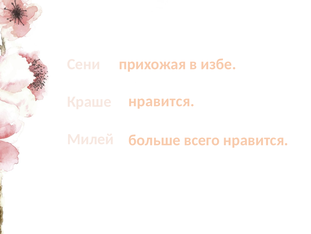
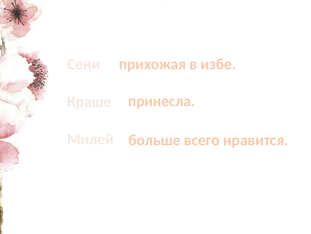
нравится at (161, 101): нравится -> принесла
